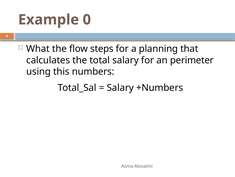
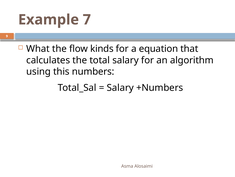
0: 0 -> 7
steps: steps -> kinds
planning: planning -> equation
perimeter: perimeter -> algorithm
